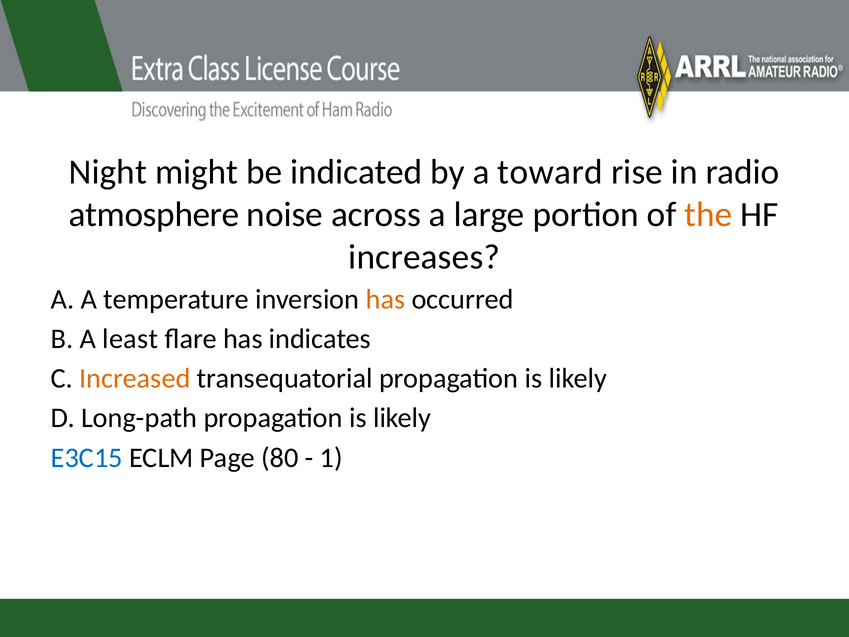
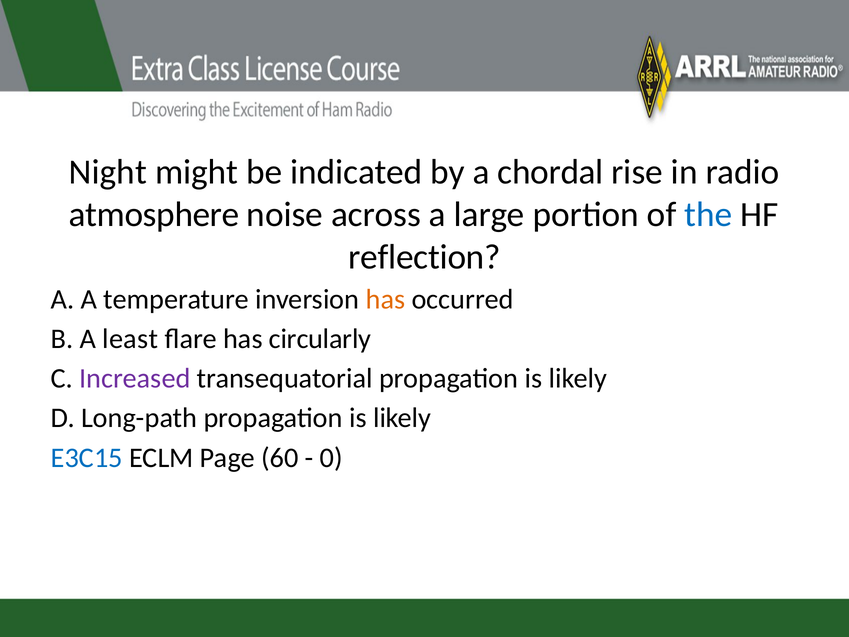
toward: toward -> chordal
the colour: orange -> blue
increases: increases -> reflection
indicates: indicates -> circularly
Increased colour: orange -> purple
80: 80 -> 60
1: 1 -> 0
